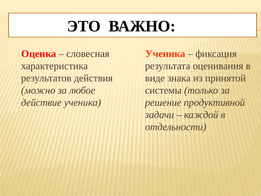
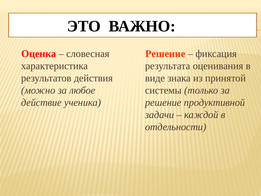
Ученика at (165, 54): Ученика -> Решение
